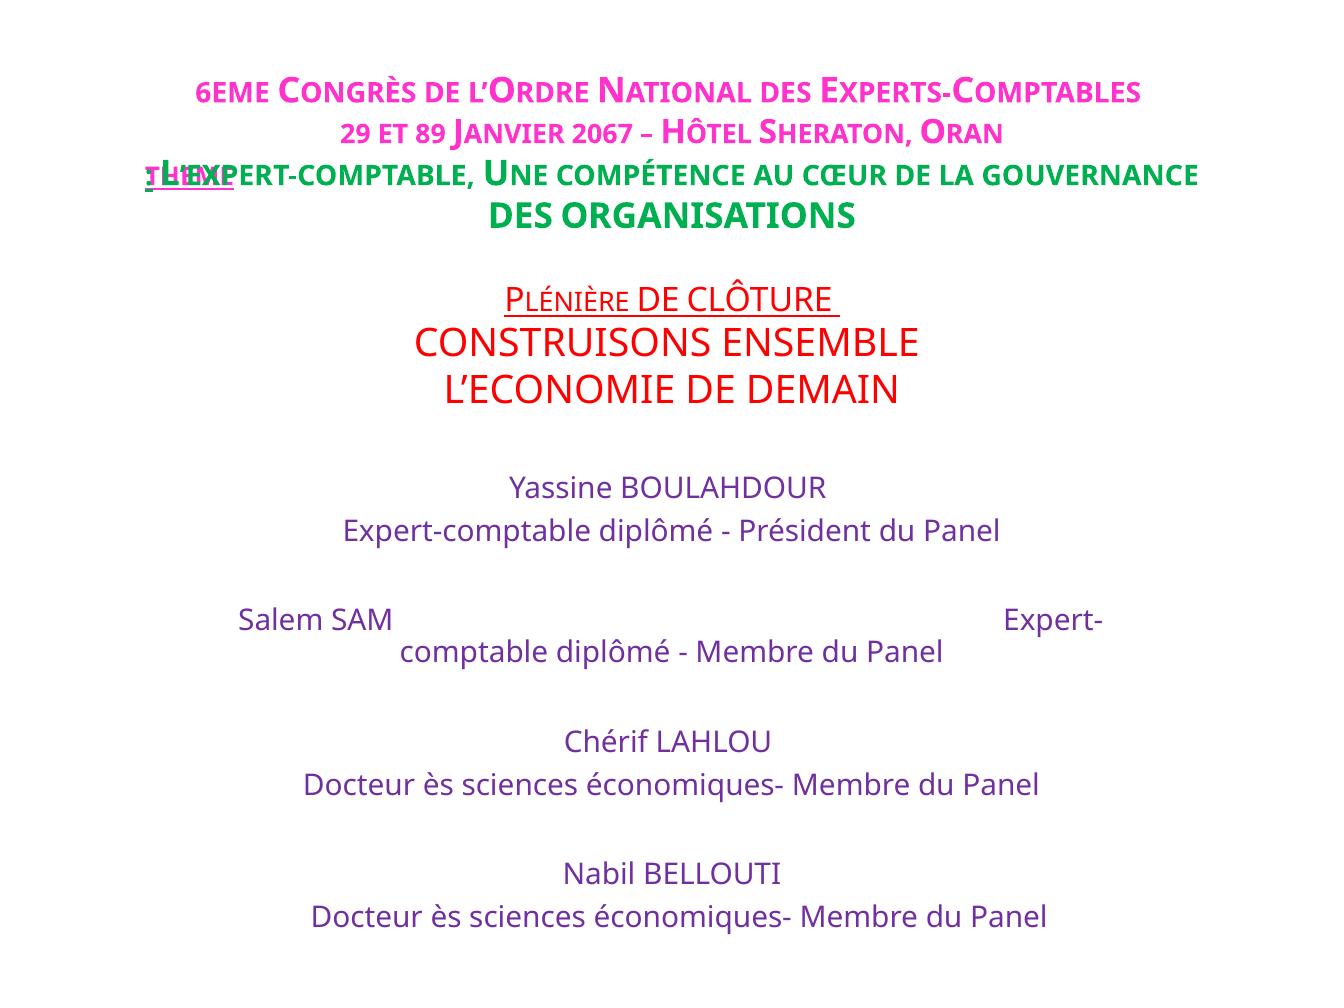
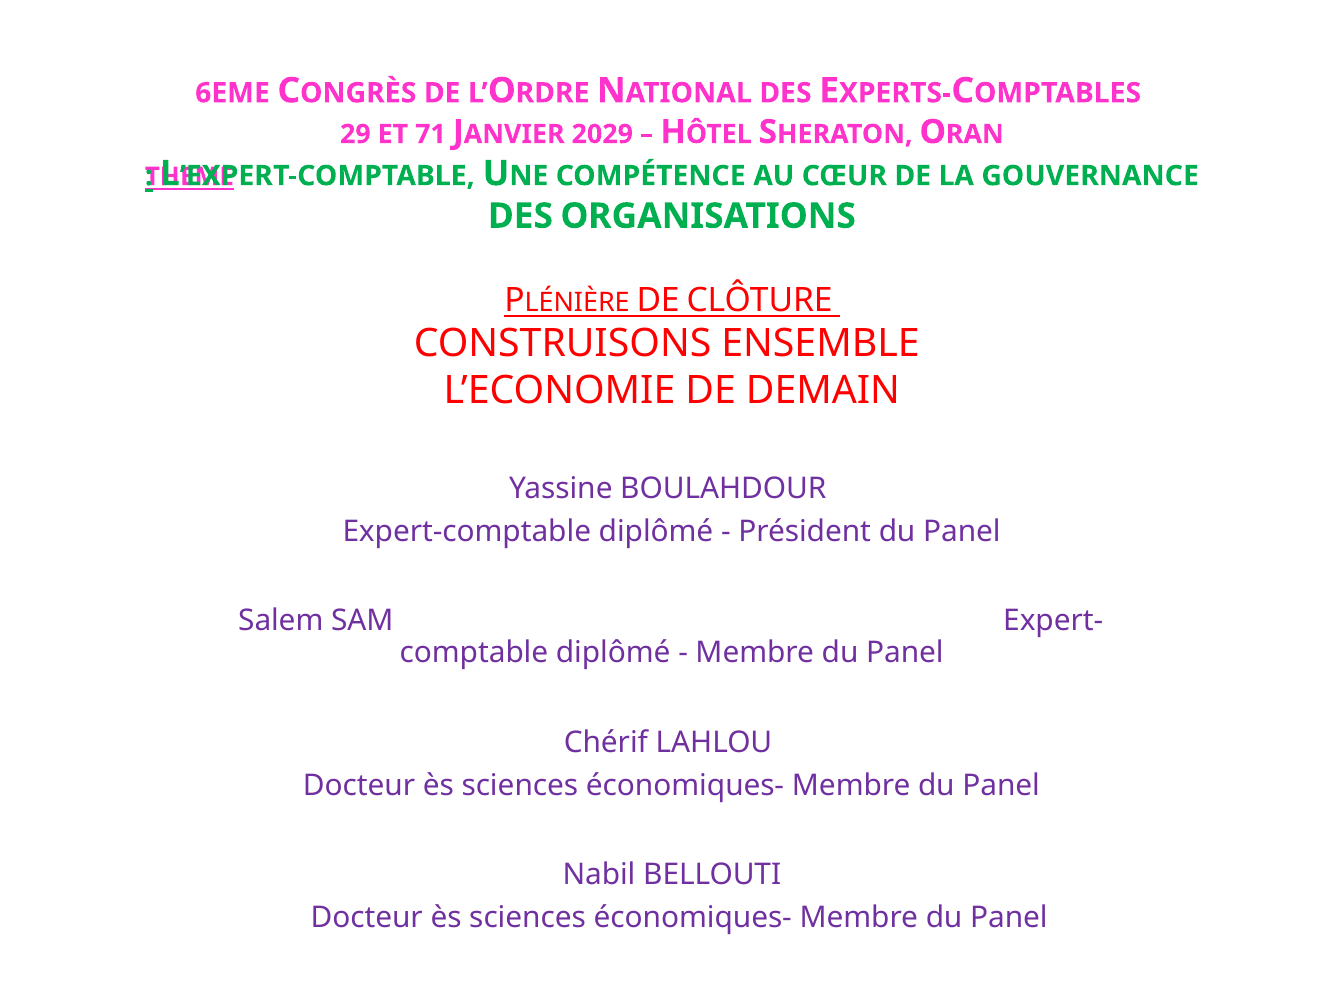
89: 89 -> 71
2067: 2067 -> 2029
